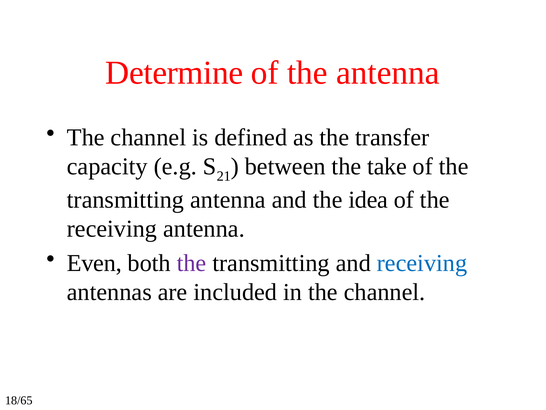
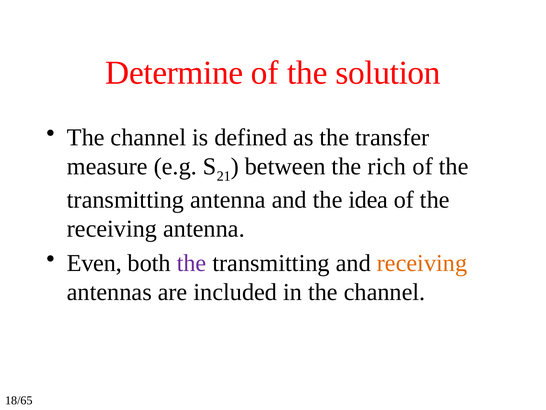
the antenna: antenna -> solution
capacity: capacity -> measure
take: take -> rich
receiving at (422, 263) colour: blue -> orange
